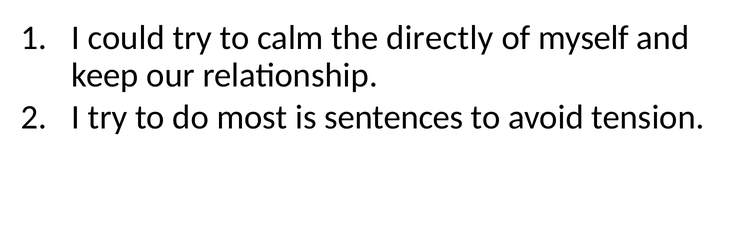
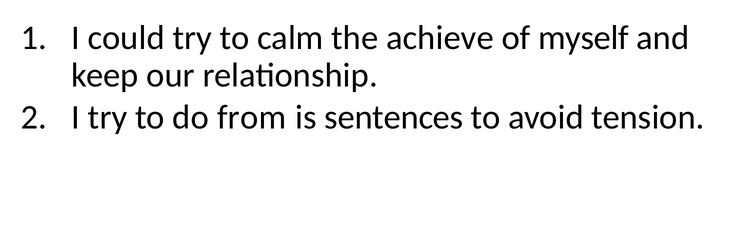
directly: directly -> achieve
most: most -> from
